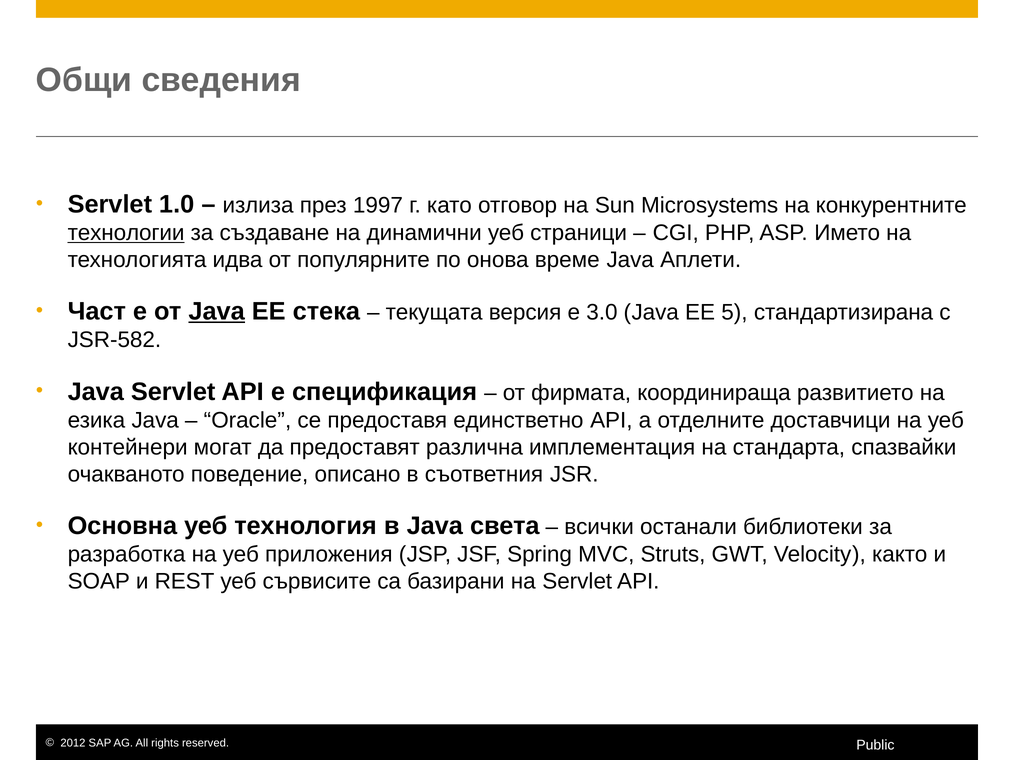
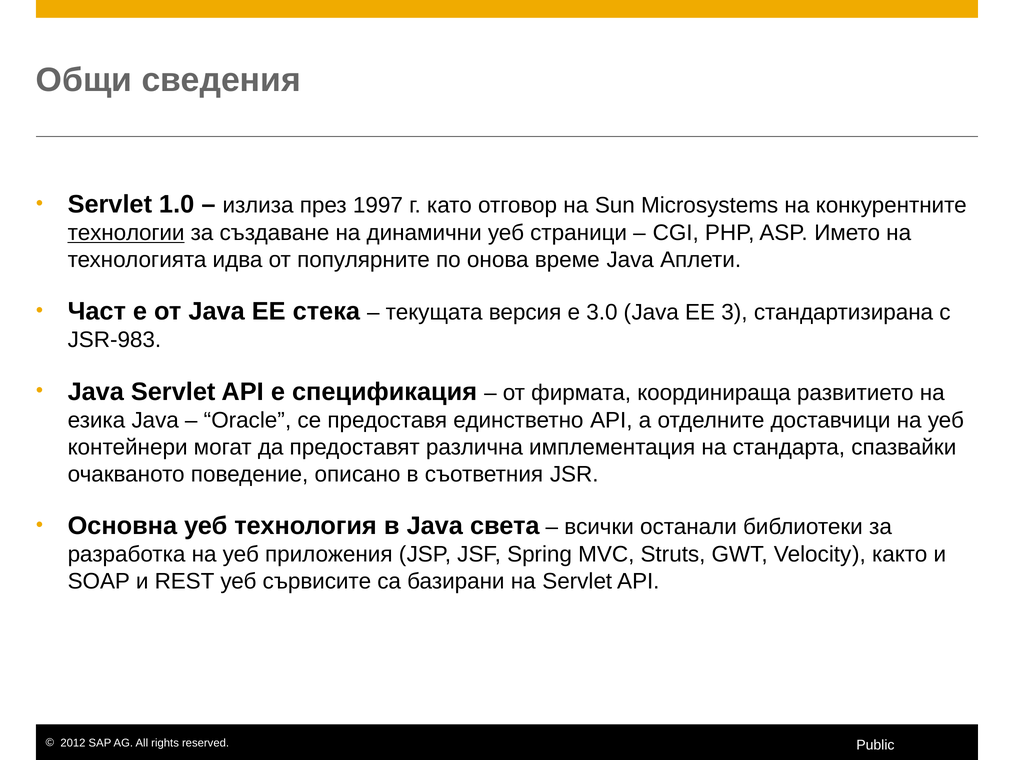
Java at (217, 312) underline: present -> none
EE 5: 5 -> 3
JSR-582: JSR-582 -> JSR-983
